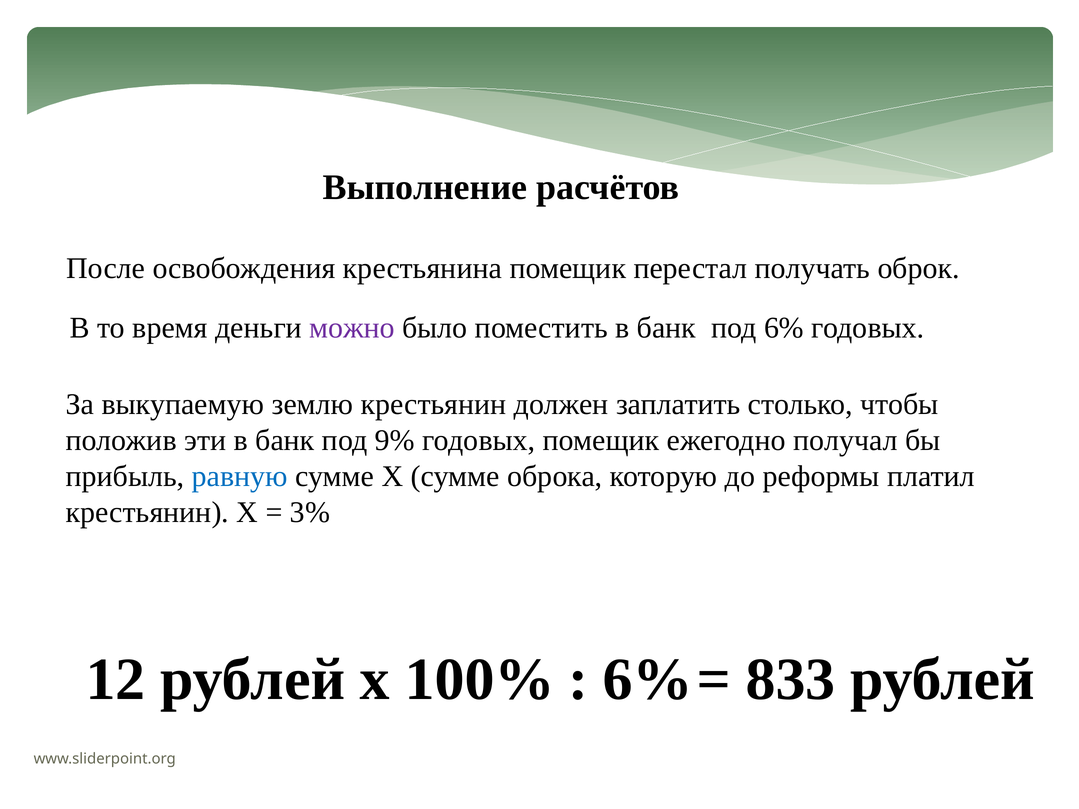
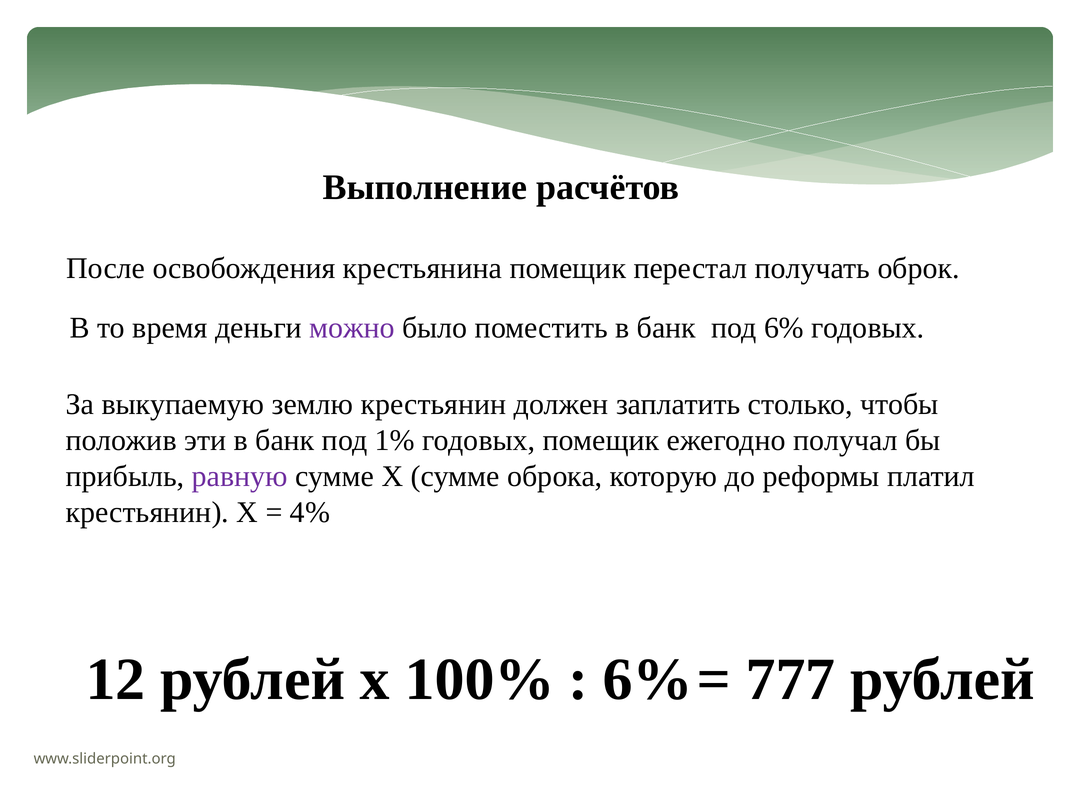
9%: 9% -> 1%
равную colour: blue -> purple
3%: 3% -> 4%
833: 833 -> 777
